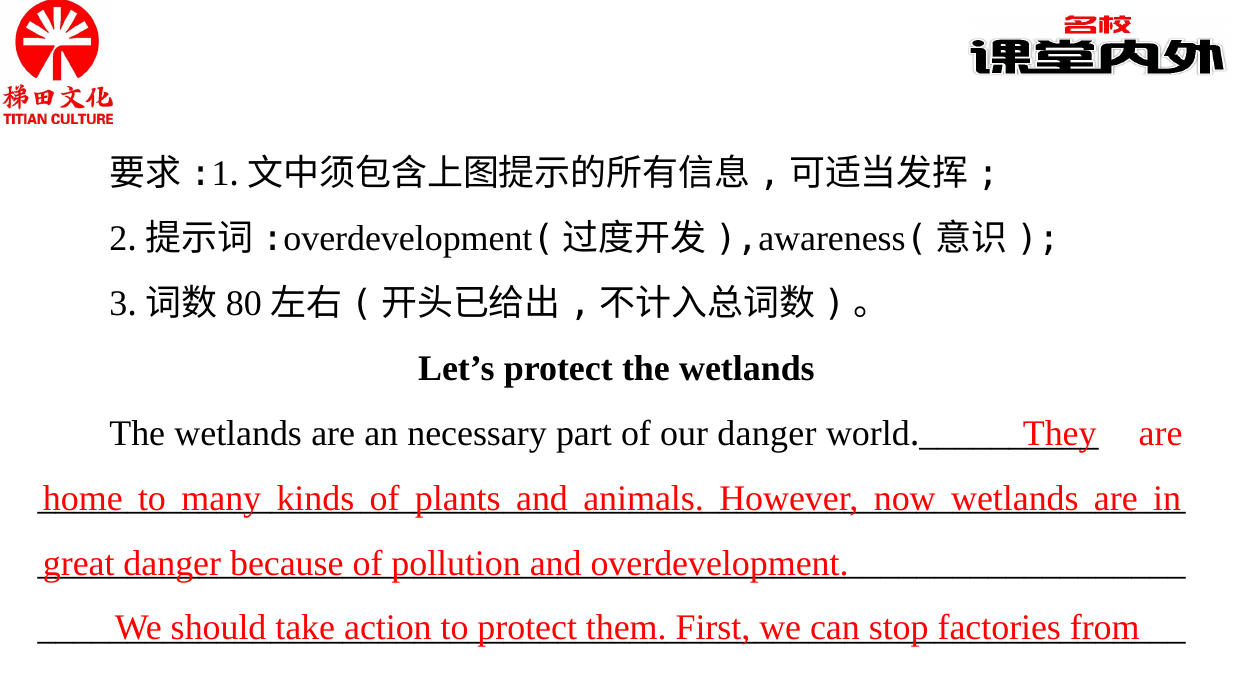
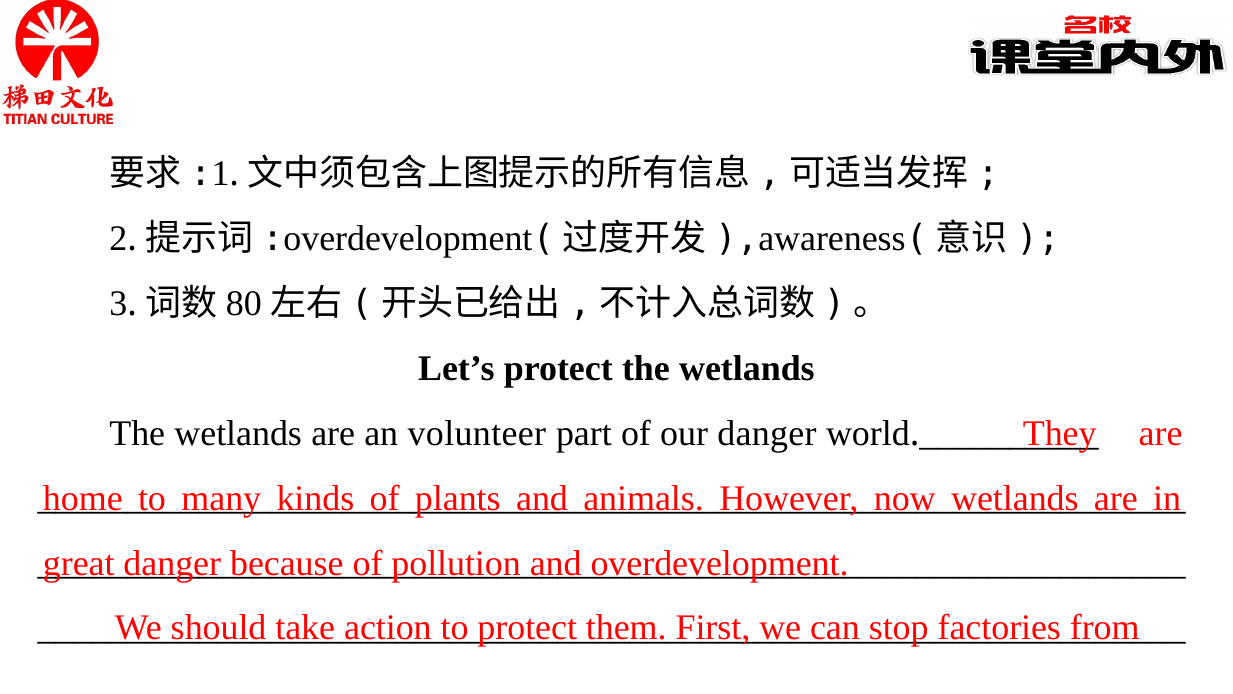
necessary: necessary -> volunteer
